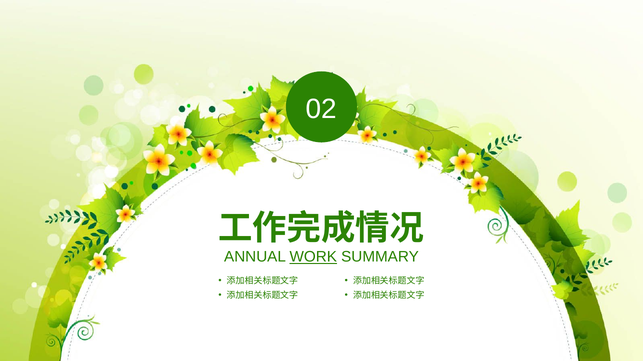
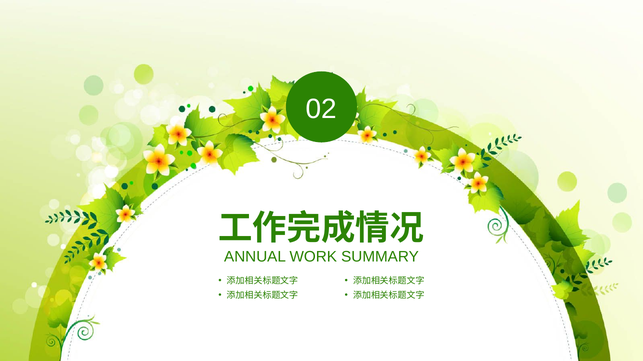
WORK underline: present -> none
